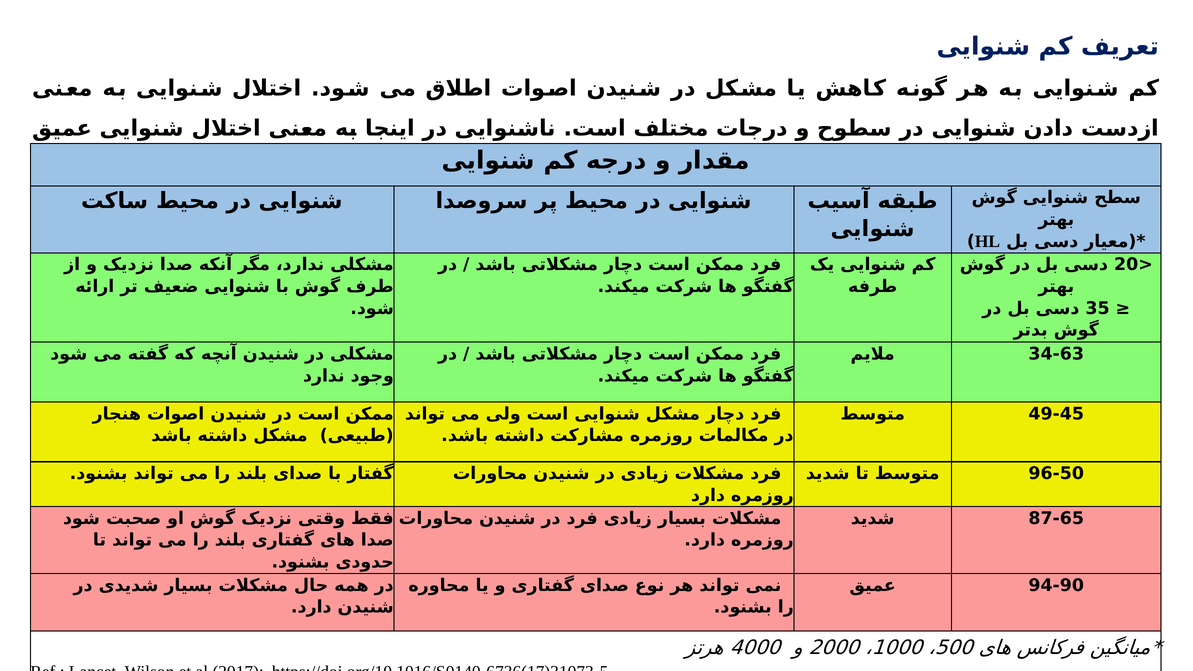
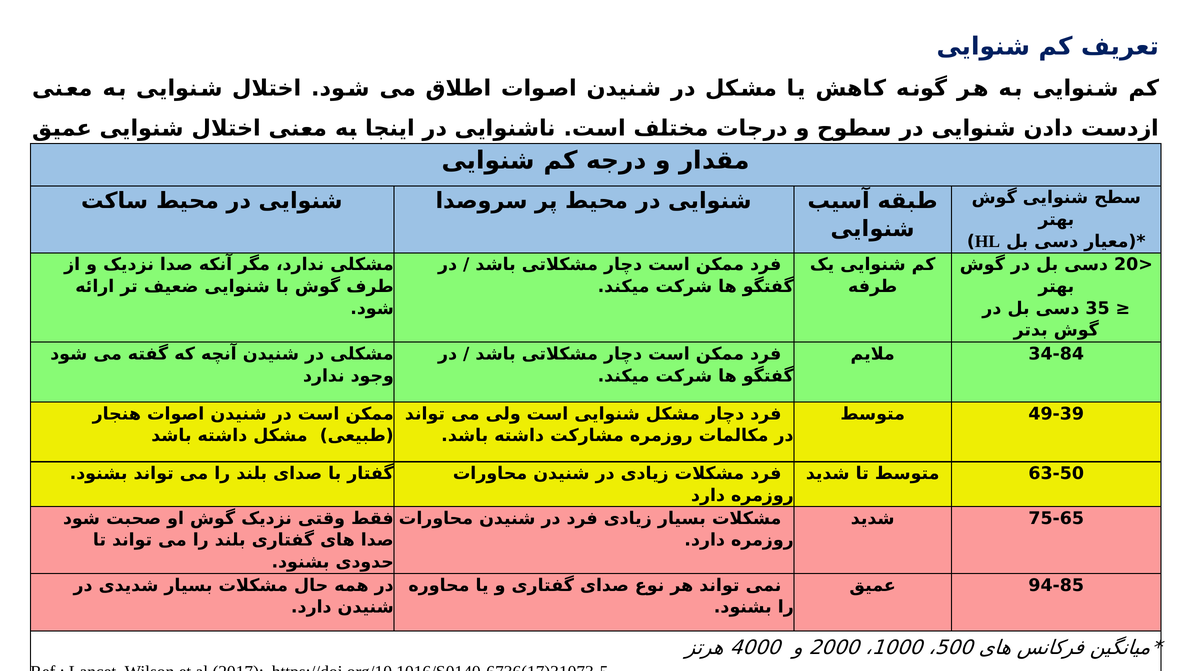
34-63: 34-63 -> 34-84
49-45: 49-45 -> 49-39
96-50: 96-50 -> 63-50
87-65: 87-65 -> 75-65
94-90: 94-90 -> 94-85
